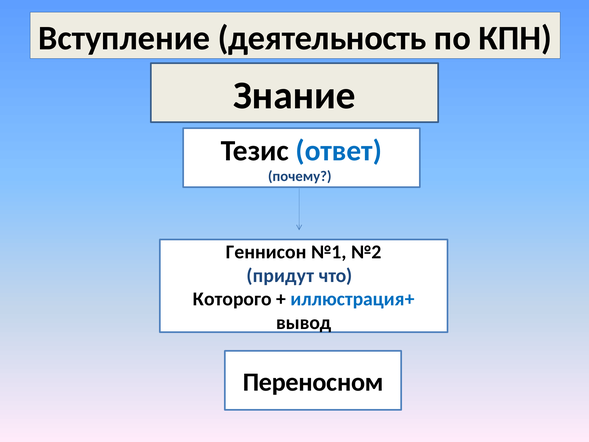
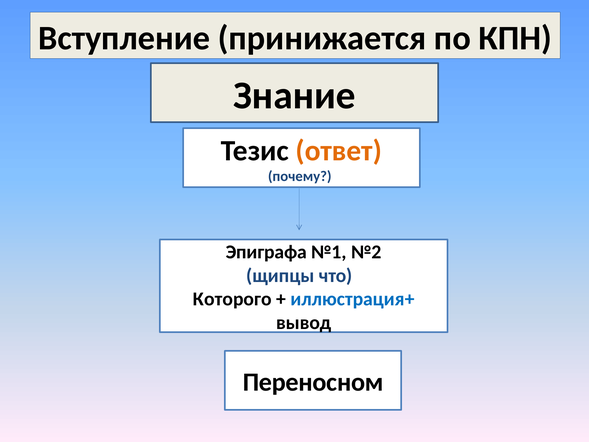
деятельность: деятельность -> принижается
ответ colour: blue -> orange
Геннисон: Геннисон -> Эпиграфа
придут: придут -> щипцы
